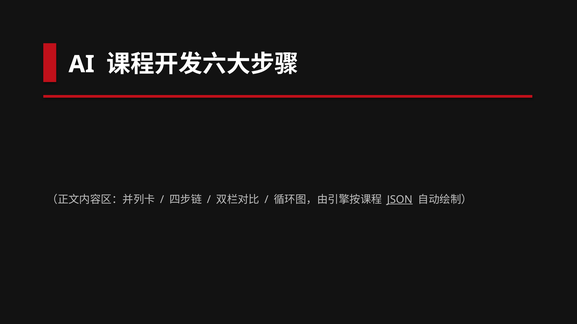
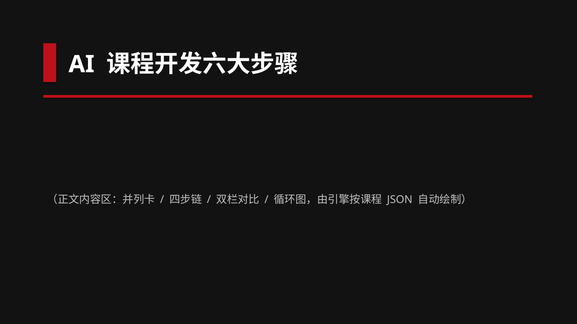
JSON underline: present -> none
